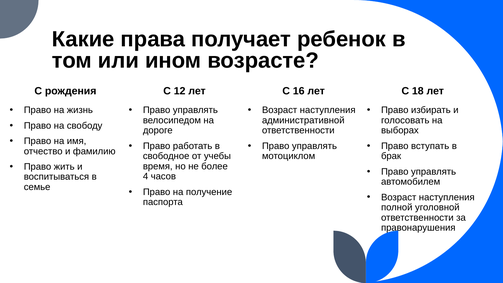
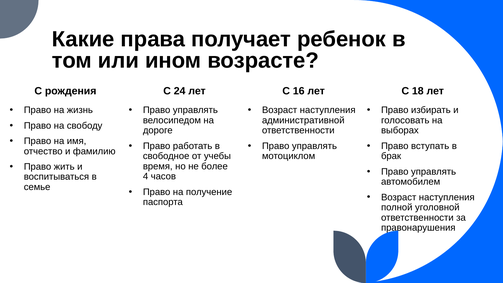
12: 12 -> 24
